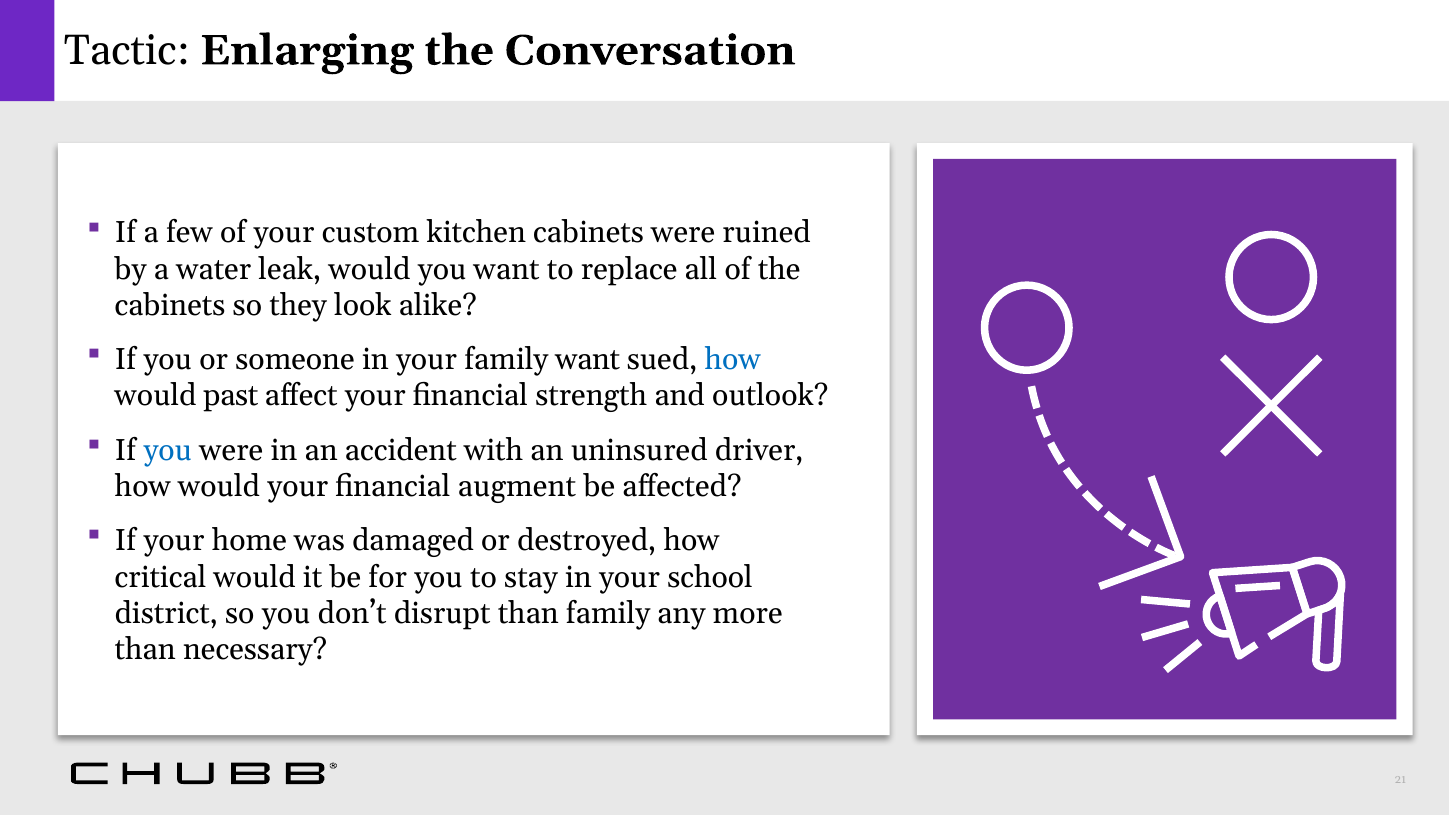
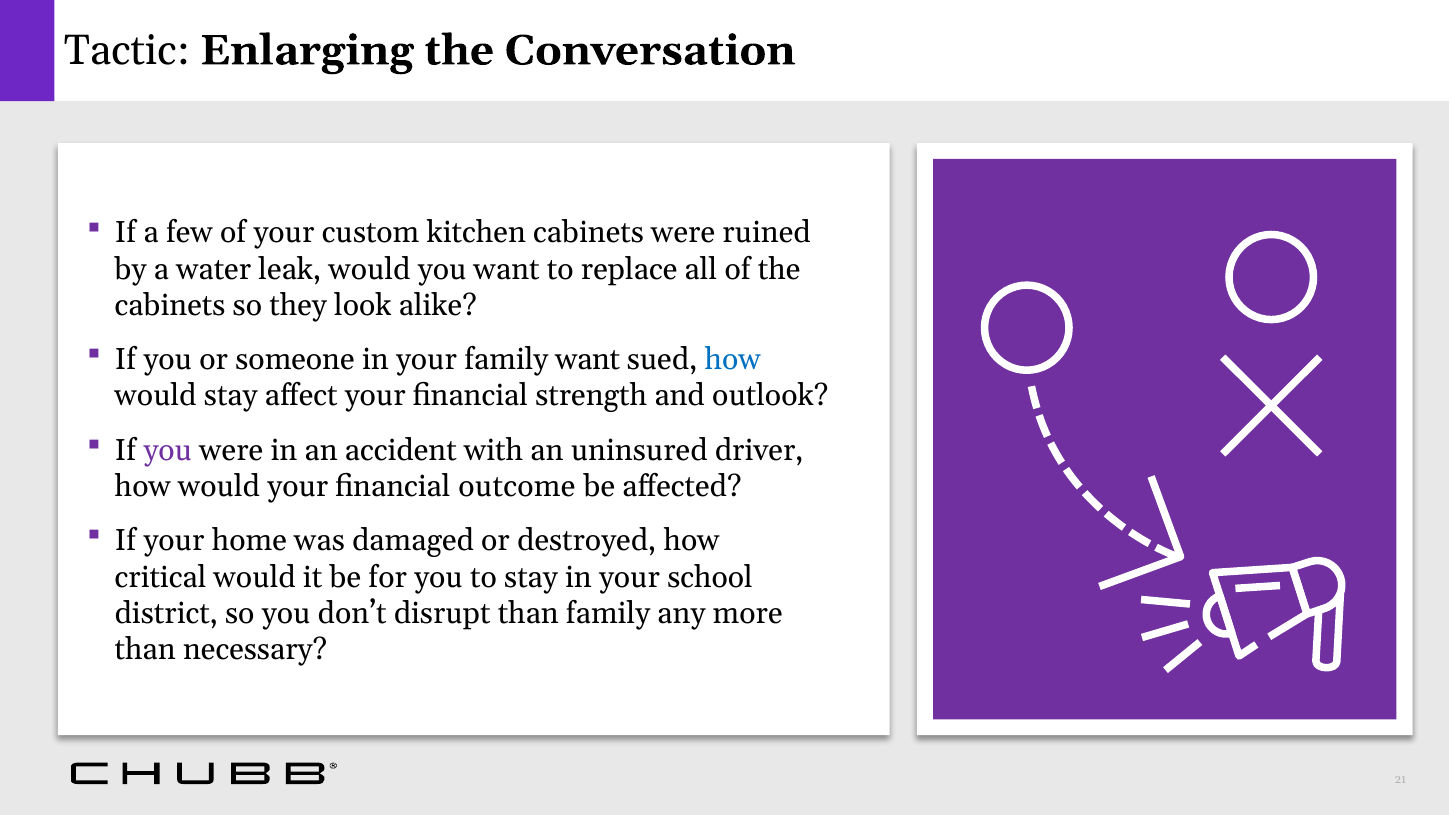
would past: past -> stay
you at (168, 450) colour: blue -> purple
augment: augment -> outcome
